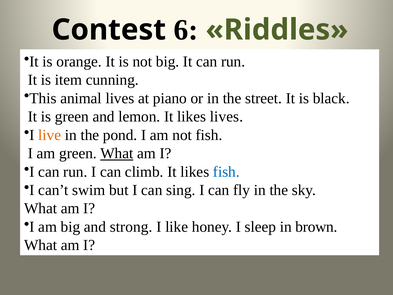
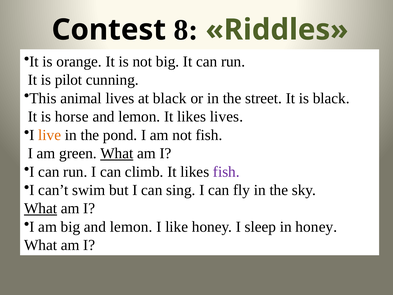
6: 6 -> 8
item: item -> pilot
at piano: piano -> black
is green: green -> horse
fish at (226, 172) colour: blue -> purple
What at (41, 208) underline: none -> present
big and strong: strong -> lemon
in brown: brown -> honey
